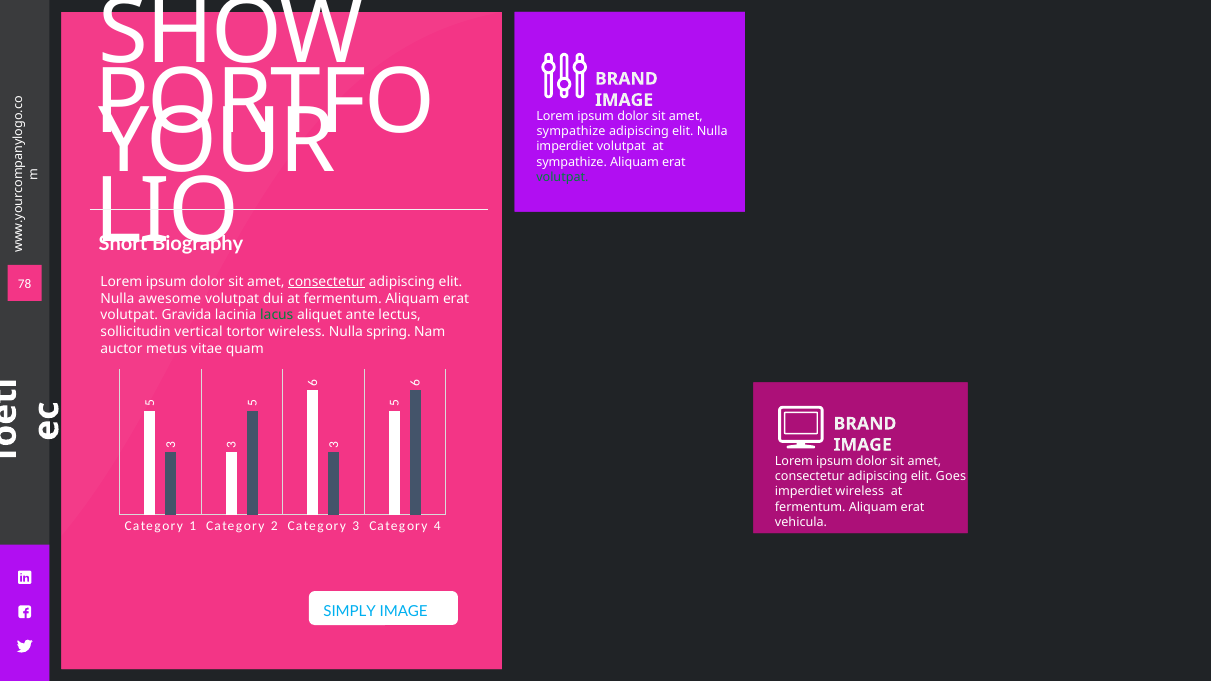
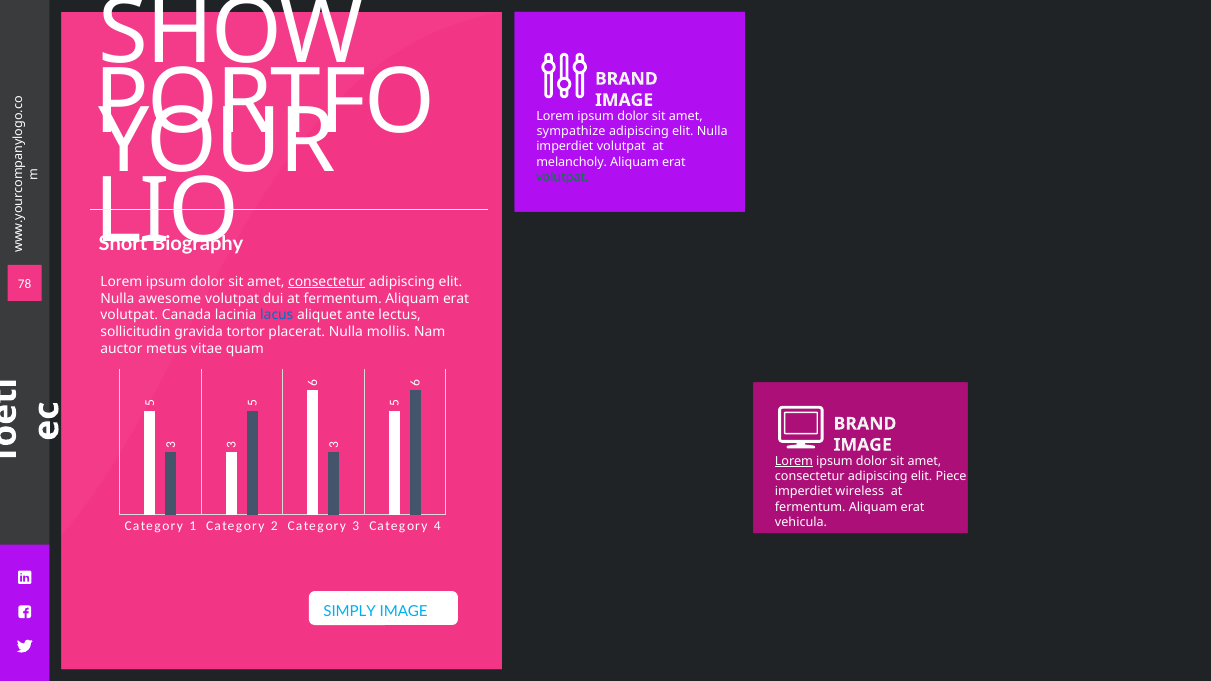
sympathize at (572, 162): sympathize -> melancholy
Gravida: Gravida -> Canada
lacus colour: green -> blue
vertical: vertical -> gravida
tortor wireless: wireless -> placerat
spring: spring -> mollis
Lorem at (794, 462) underline: none -> present
Goes: Goes -> Piece
